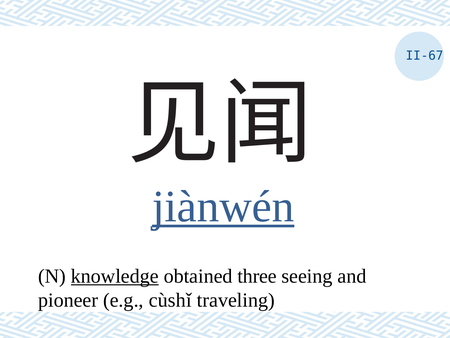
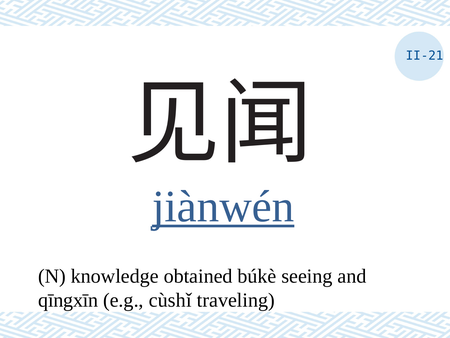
II-67: II-67 -> II-21
knowledge underline: present -> none
three: three -> búkè
pioneer: pioneer -> qīngxīn
